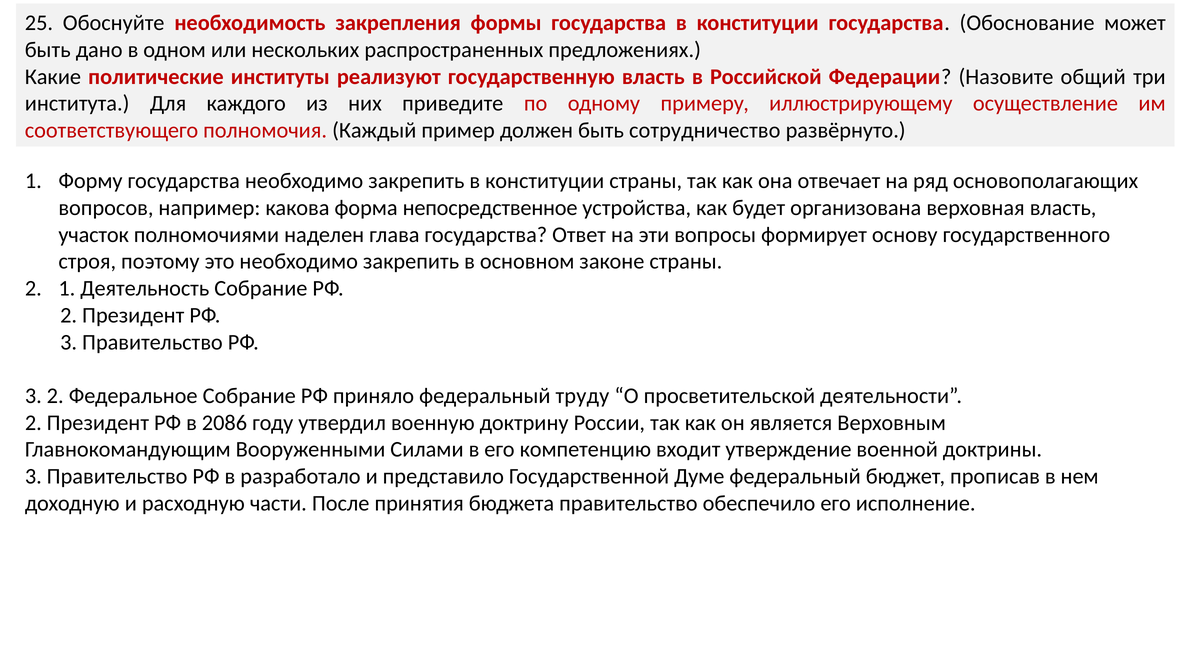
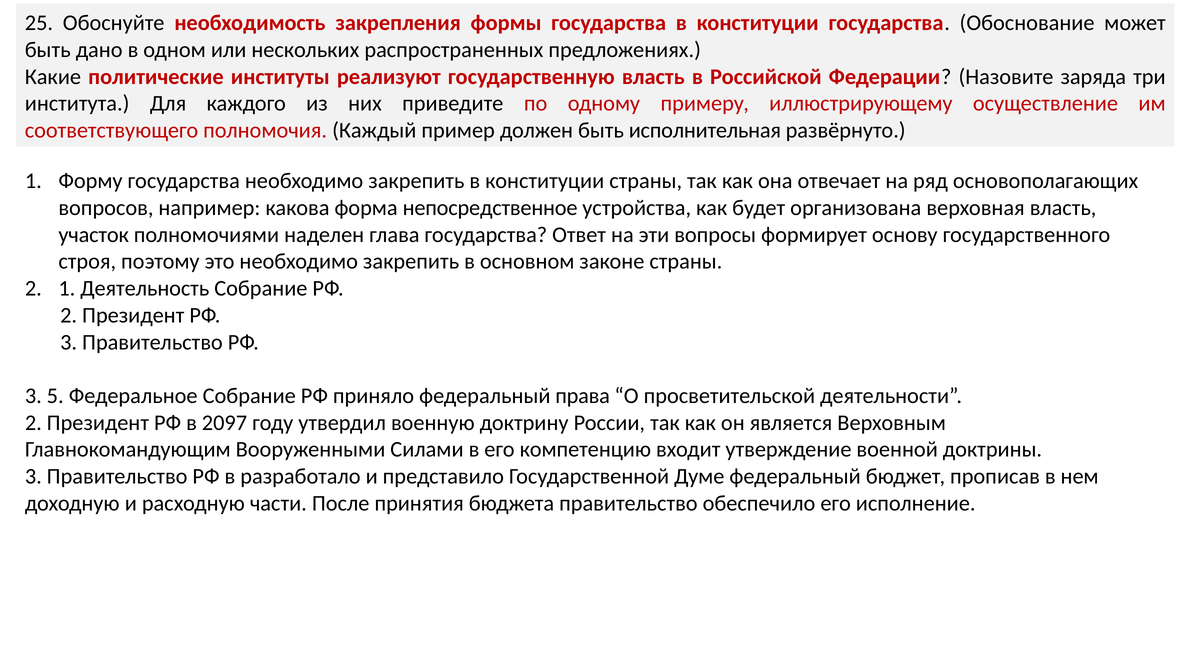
общий: общий -> заряда
сотрудничество: сотрудничество -> исполнительная
3 2: 2 -> 5
труду: труду -> права
2086: 2086 -> 2097
